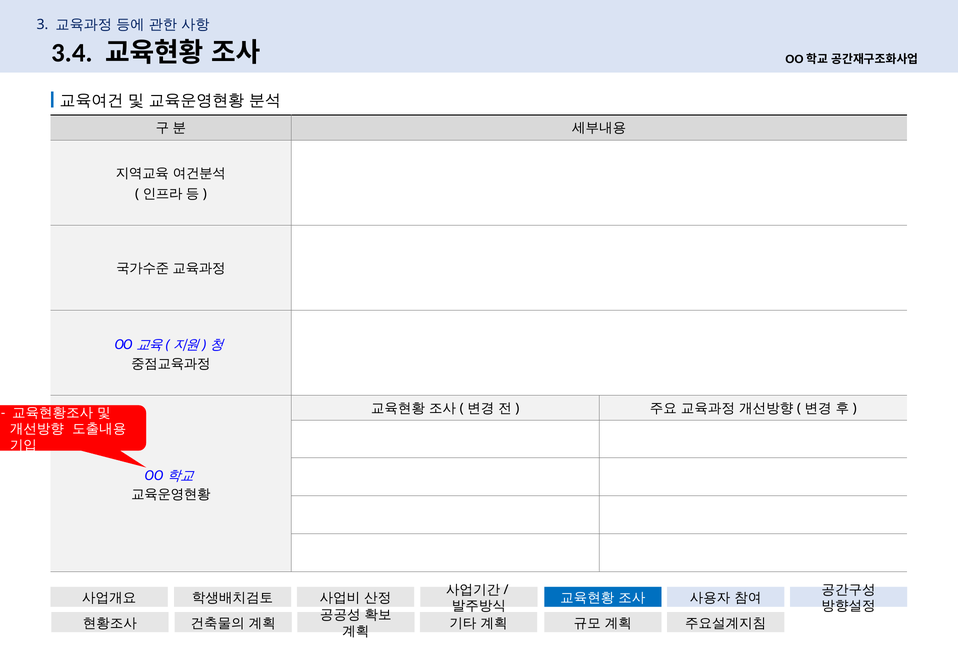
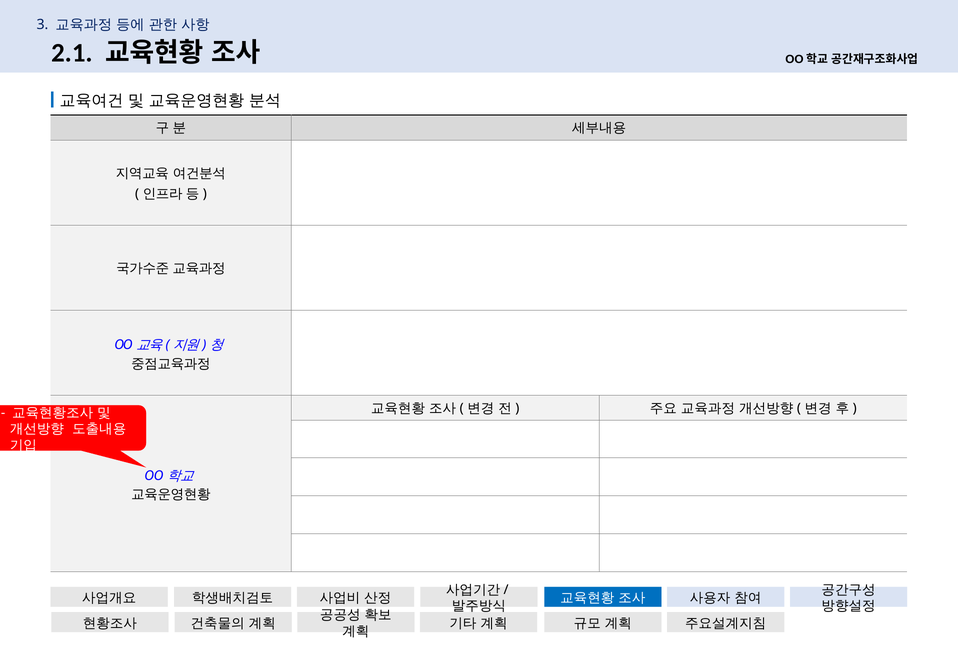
3.4: 3.4 -> 2.1
